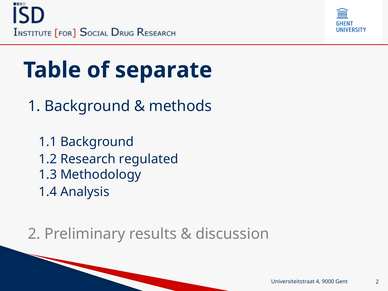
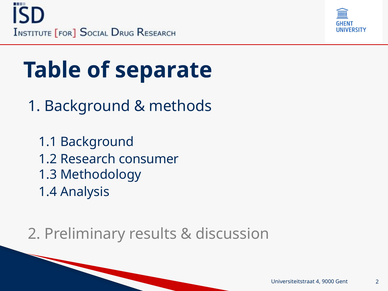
regulated: regulated -> consumer
